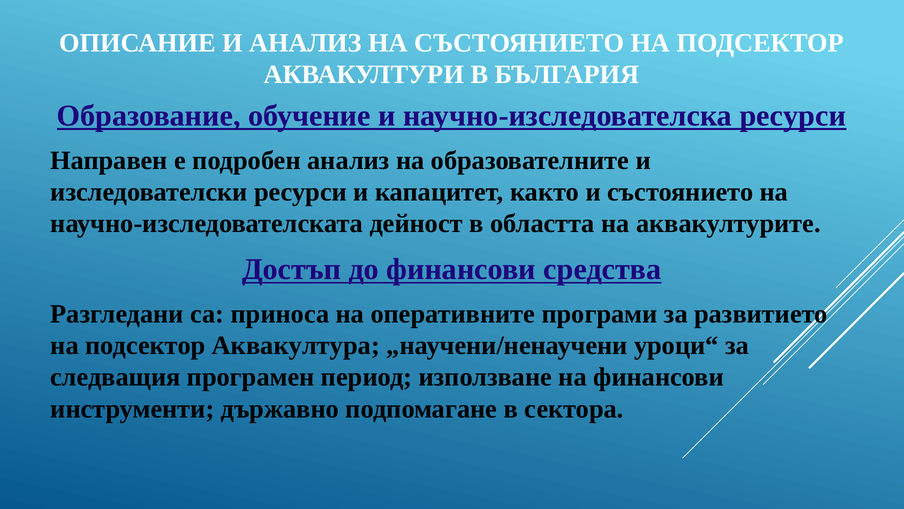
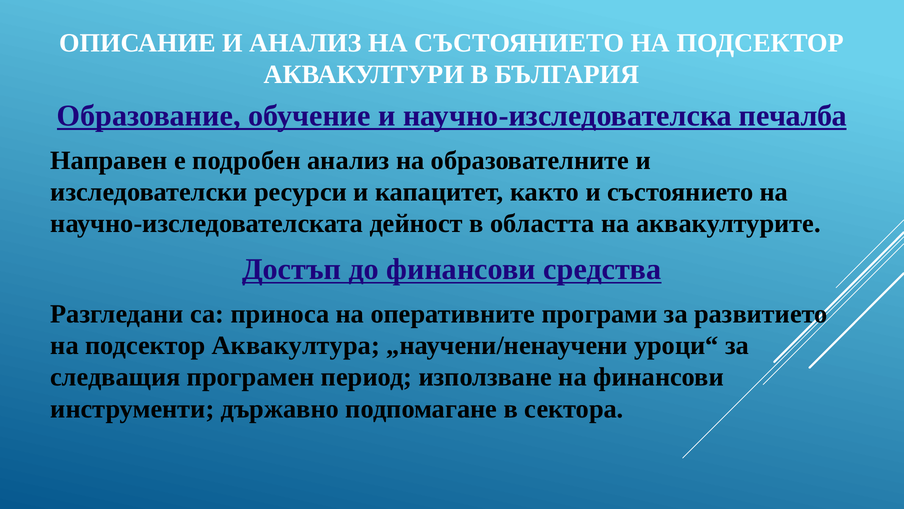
научно-изследователска ресурси: ресурси -> печалба
